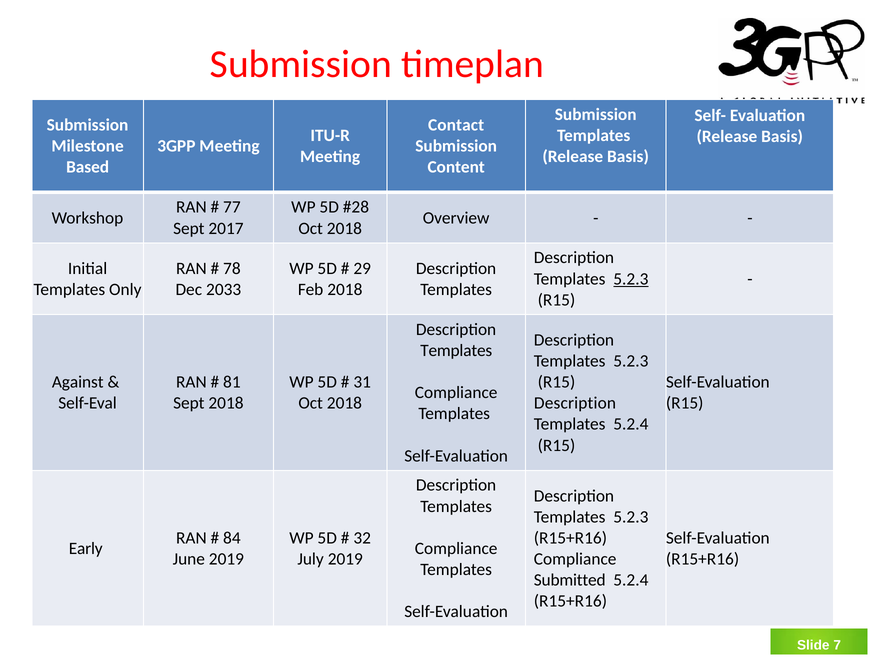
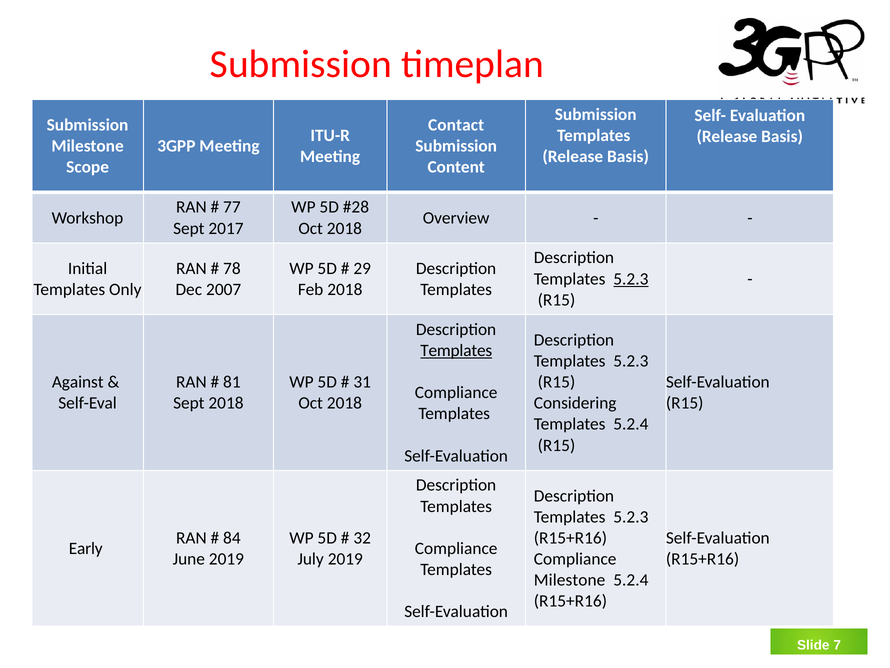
Based: Based -> Scope
2033: 2033 -> 2007
Templates at (456, 350) underline: none -> present
Description at (575, 403): Description -> Considering
Submitted at (570, 580): Submitted -> Milestone
